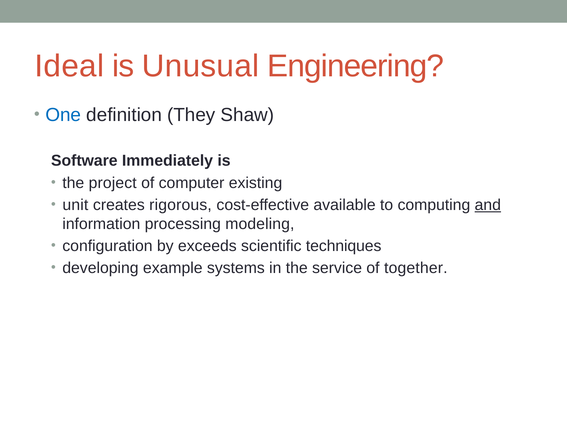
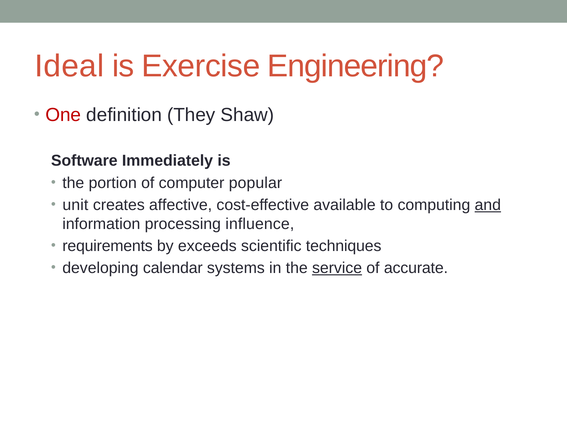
Unusual: Unusual -> Exercise
One colour: blue -> red
project: project -> portion
existing: existing -> popular
rigorous: rigorous -> affective
modeling: modeling -> influence
configuration: configuration -> requirements
example: example -> calendar
service underline: none -> present
together: together -> accurate
